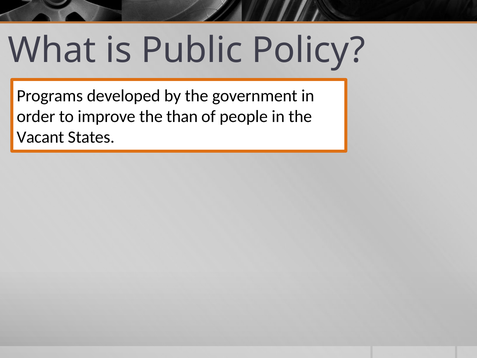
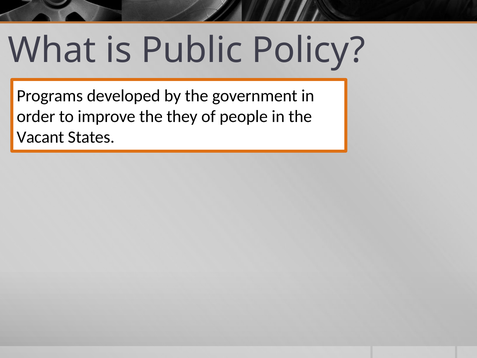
than: than -> they
